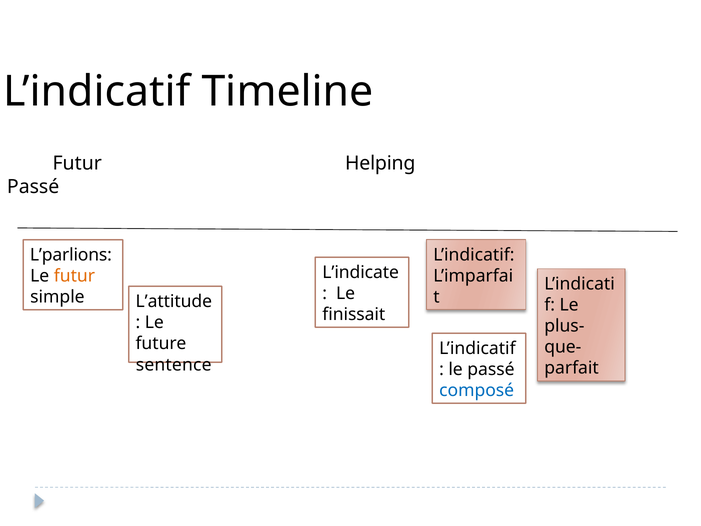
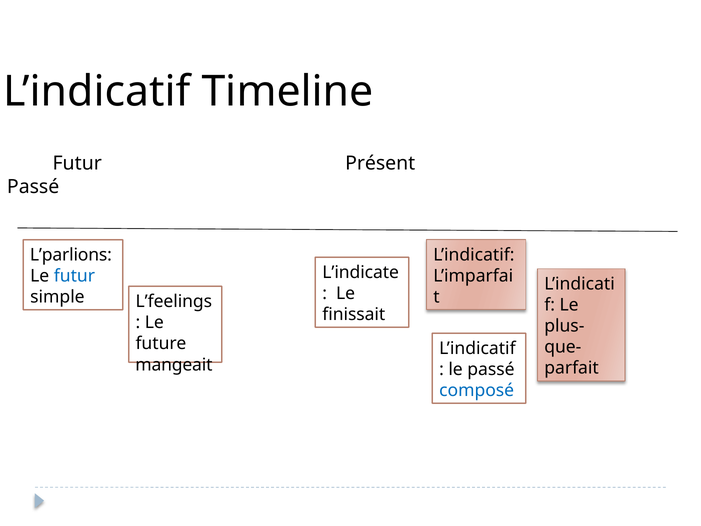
Helping: Helping -> Présent
futur at (74, 276) colour: orange -> blue
L’attitude: L’attitude -> L’feelings
sentence: sentence -> mangeait
